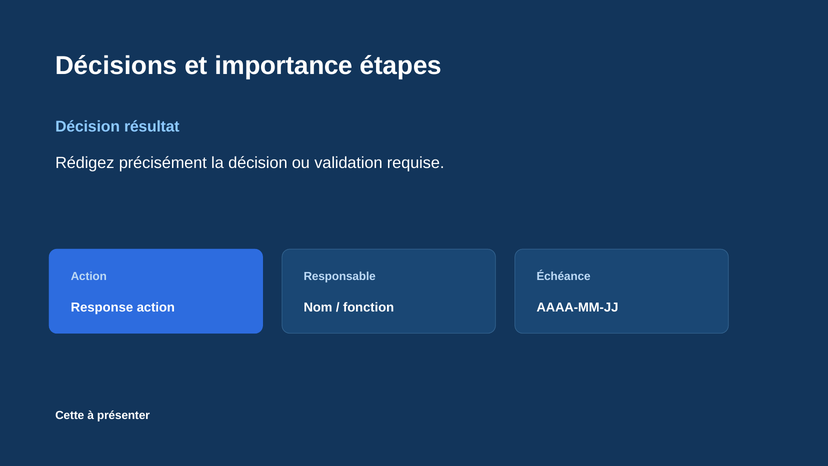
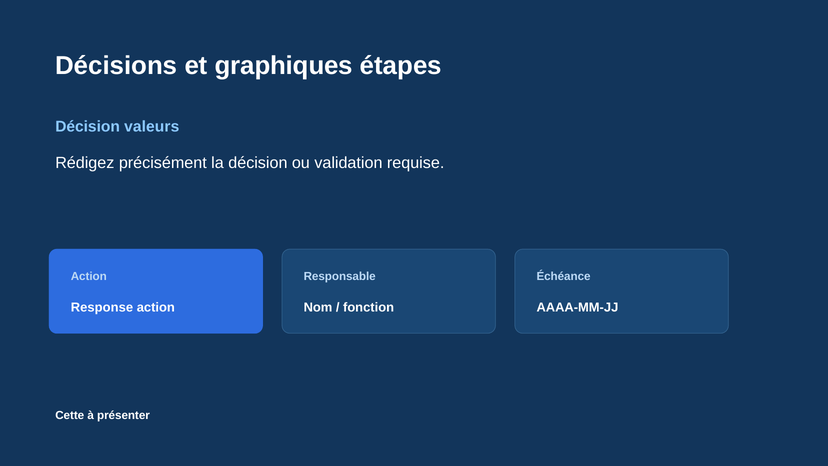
importance: importance -> graphiques
résultat: résultat -> valeurs
